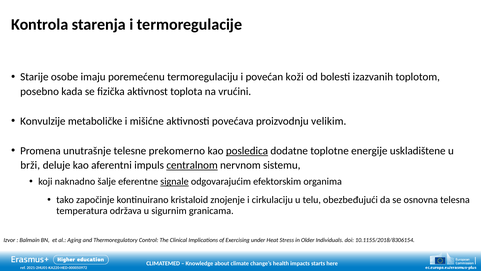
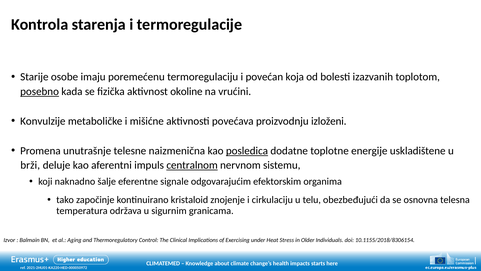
koži: koži -> koja
posebno underline: none -> present
toplota: toplota -> okoline
velikim: velikim -> izloženi
prekomerno: prekomerno -> naizmenična
signale underline: present -> none
